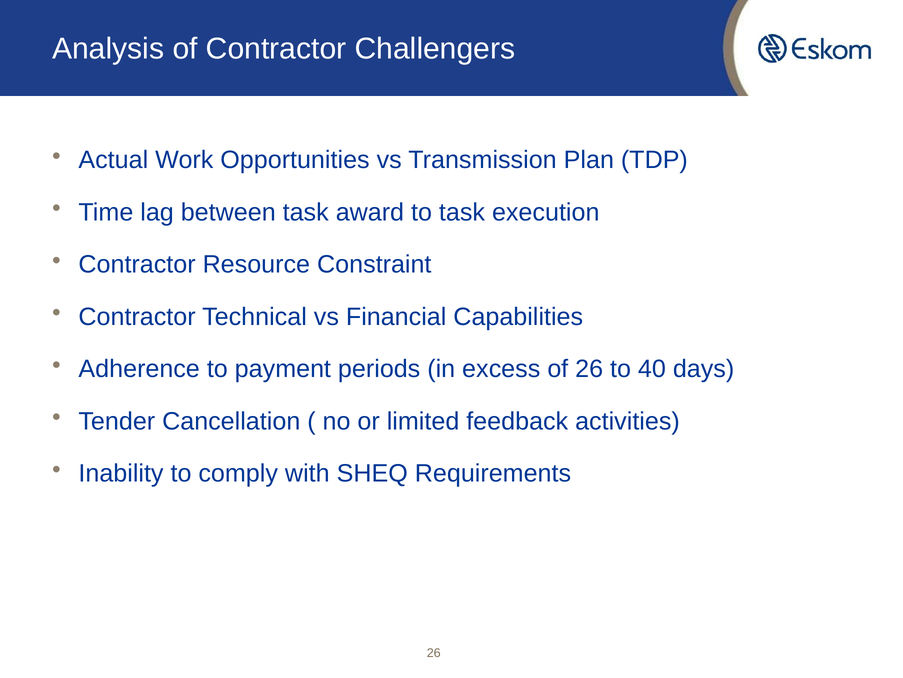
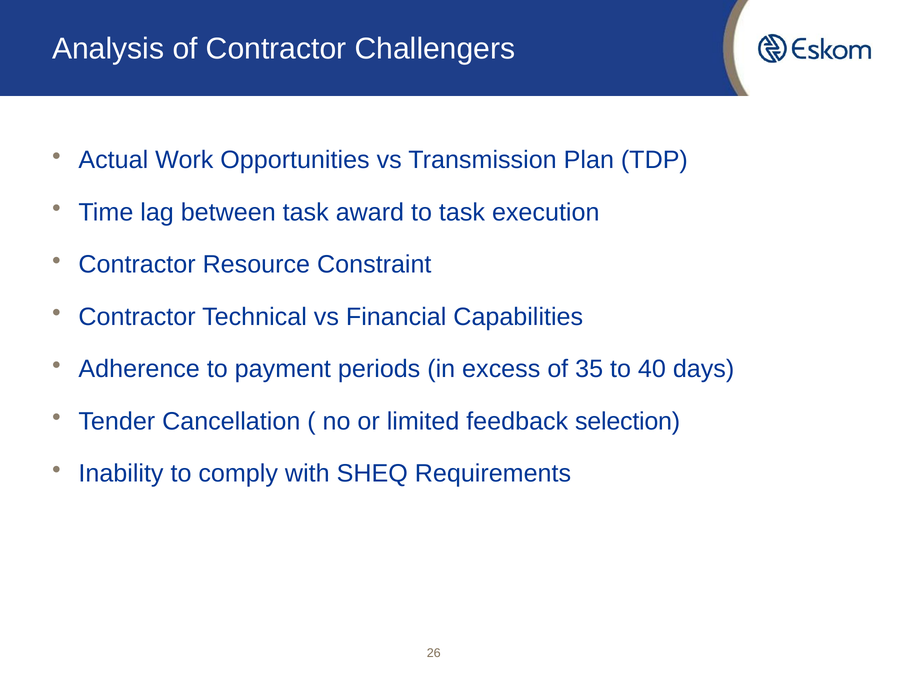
of 26: 26 -> 35
activities: activities -> selection
